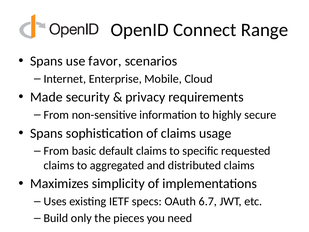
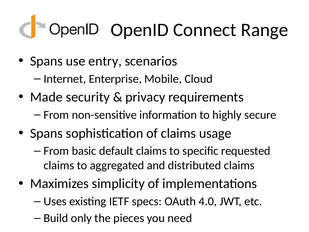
favor: favor -> entry
6.7: 6.7 -> 4.0
